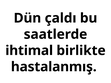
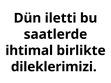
çaldı: çaldı -> iletti
hastalanmış: hastalanmış -> dileklerimizi
